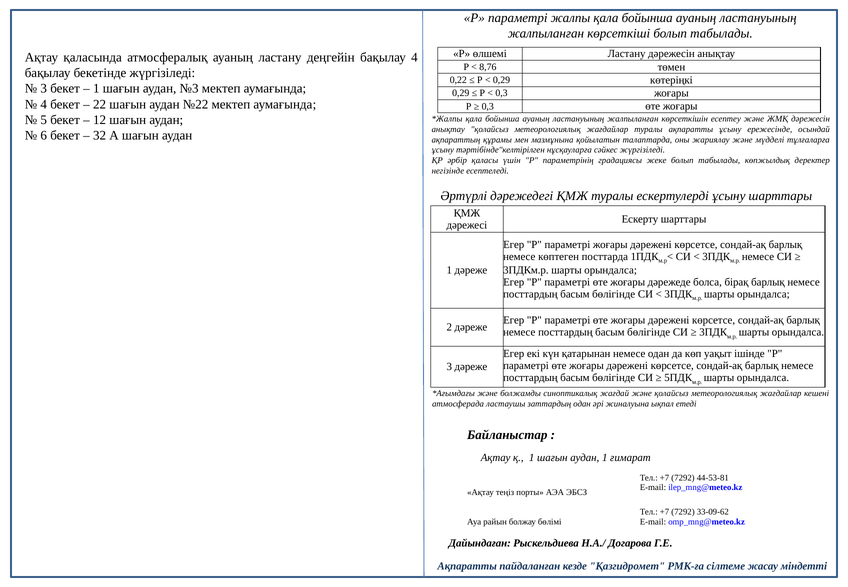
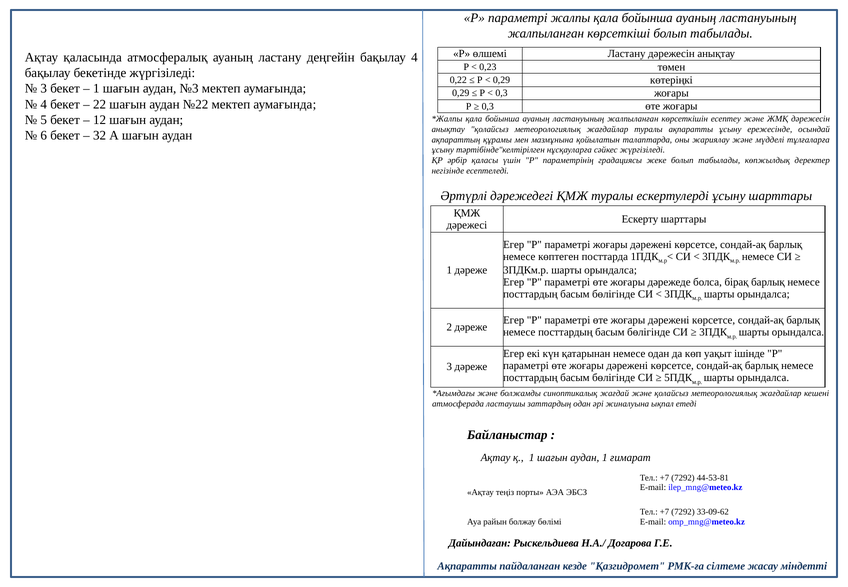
8,76: 8,76 -> 0,23
